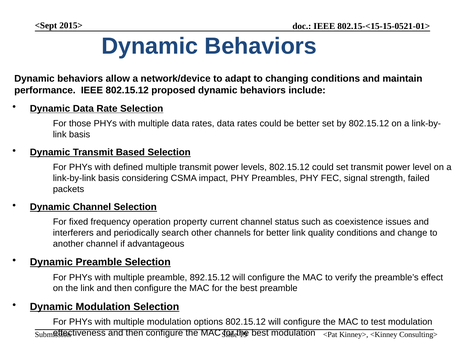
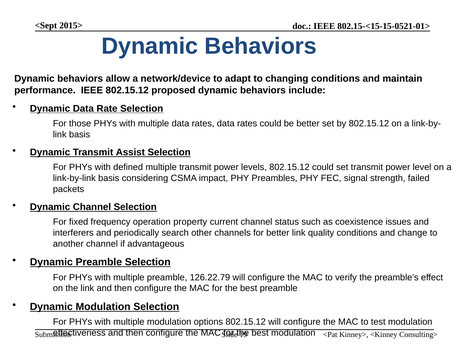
Based: Based -> Assist
892.15.12: 892.15.12 -> 126.22.79
